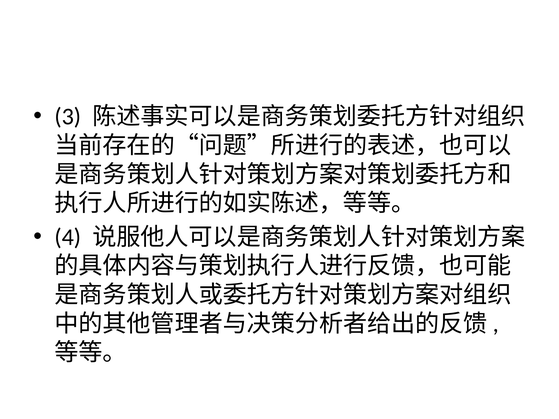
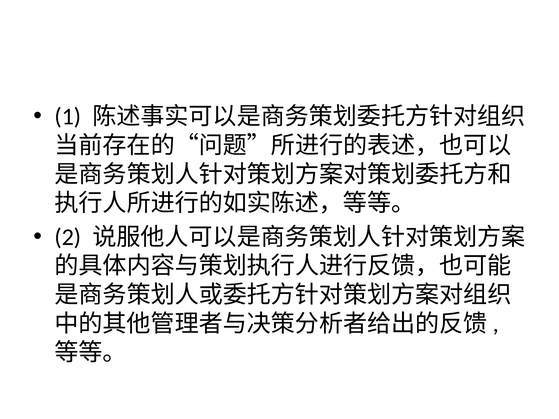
3: 3 -> 1
4: 4 -> 2
